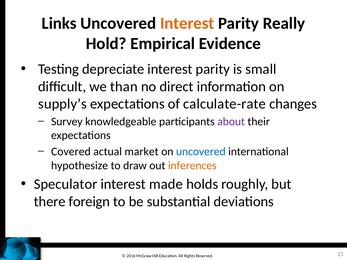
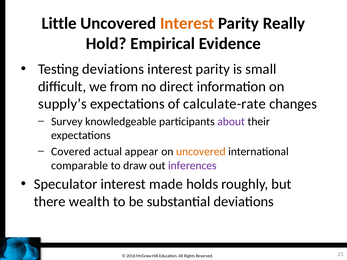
Links: Links -> Little
Testing depreciate: depreciate -> deviations
than: than -> from
market: market -> appear
uncovered at (201, 152) colour: blue -> orange
hypothesize: hypothesize -> comparable
inferences colour: orange -> purple
foreign: foreign -> wealth
